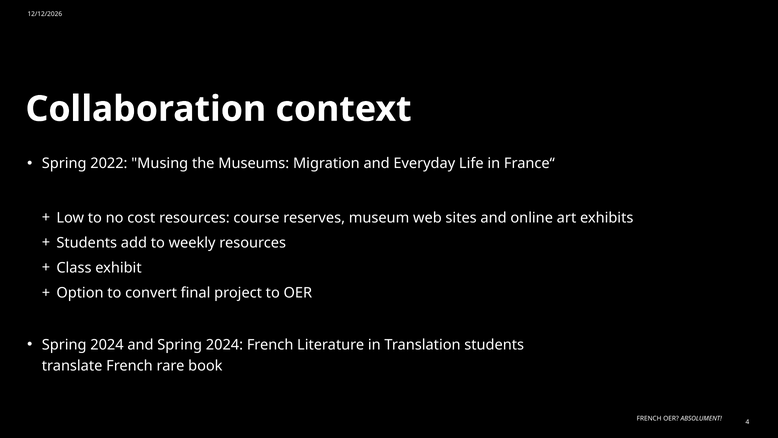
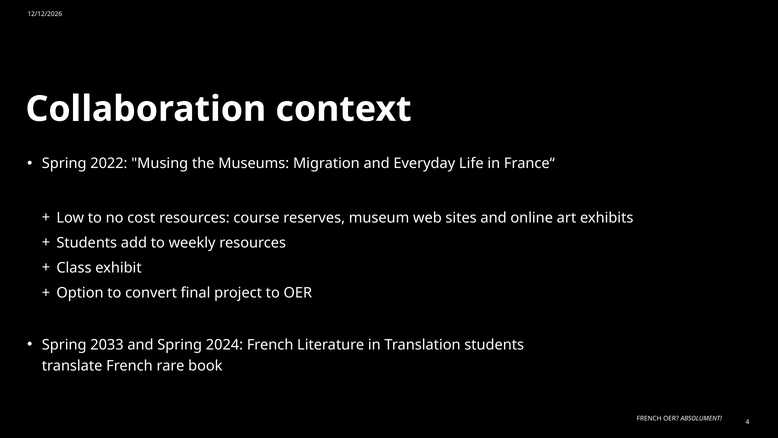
2024 at (107, 344): 2024 -> 2033
